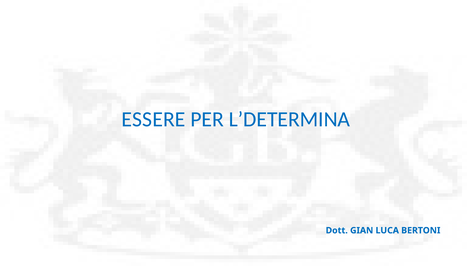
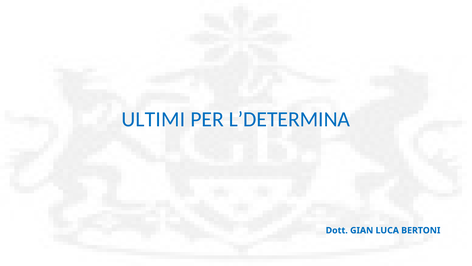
ESSERE: ESSERE -> ULTIMI
